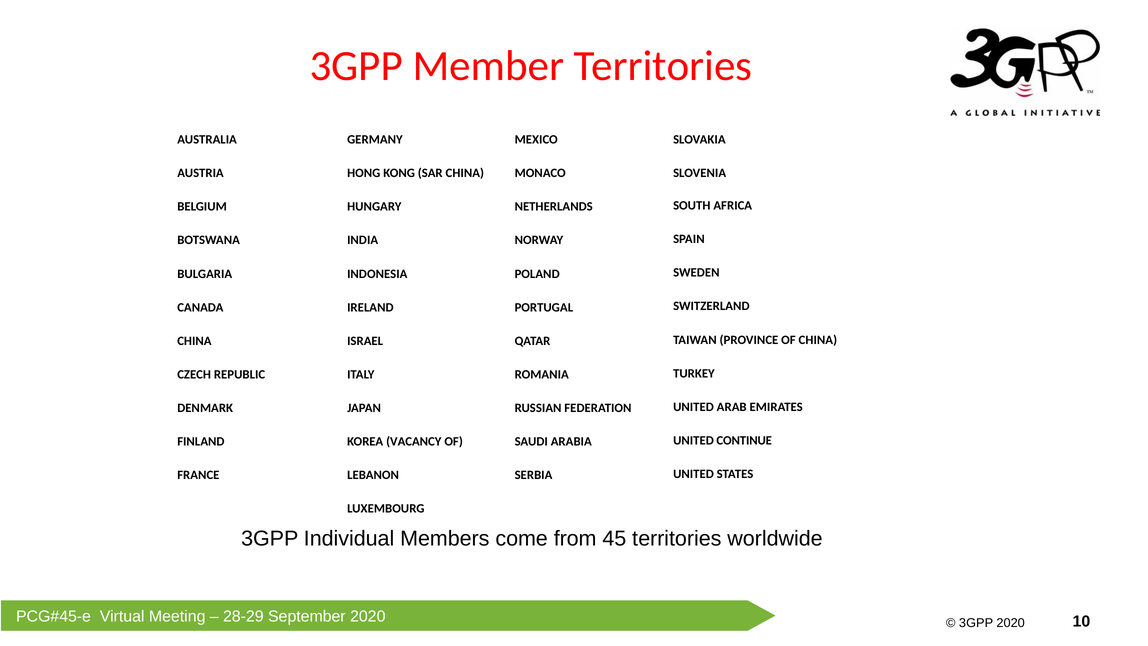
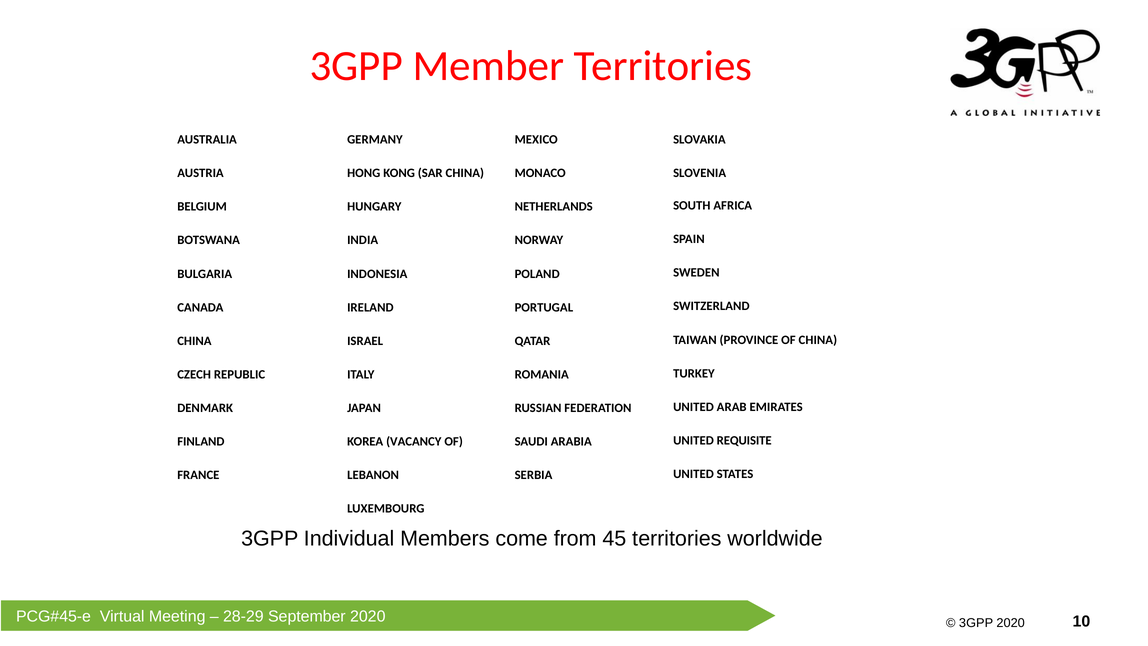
CONTINUE: CONTINUE -> REQUISITE
